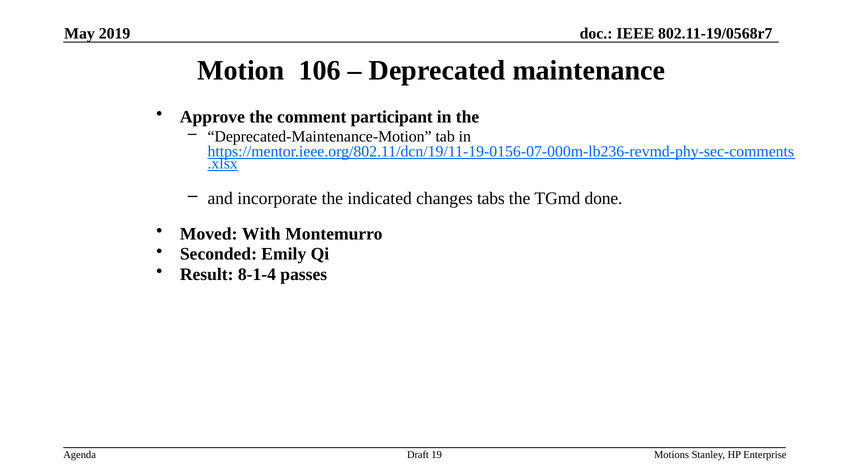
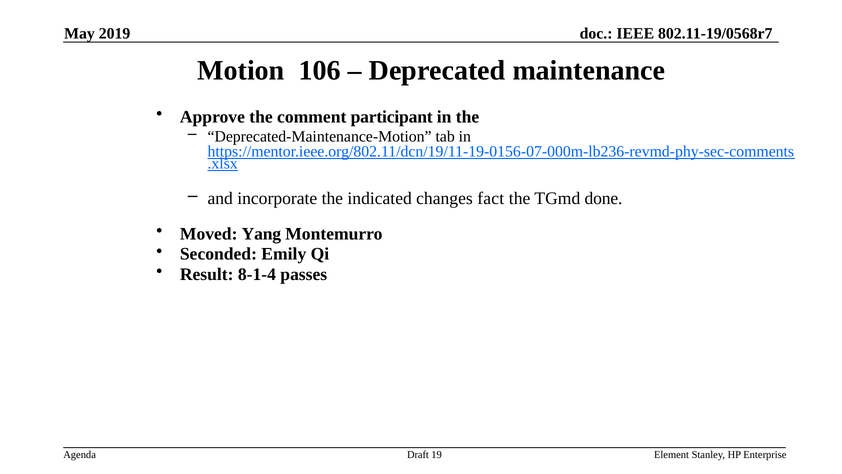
tabs: tabs -> fact
With: With -> Yang
Motions: Motions -> Element
